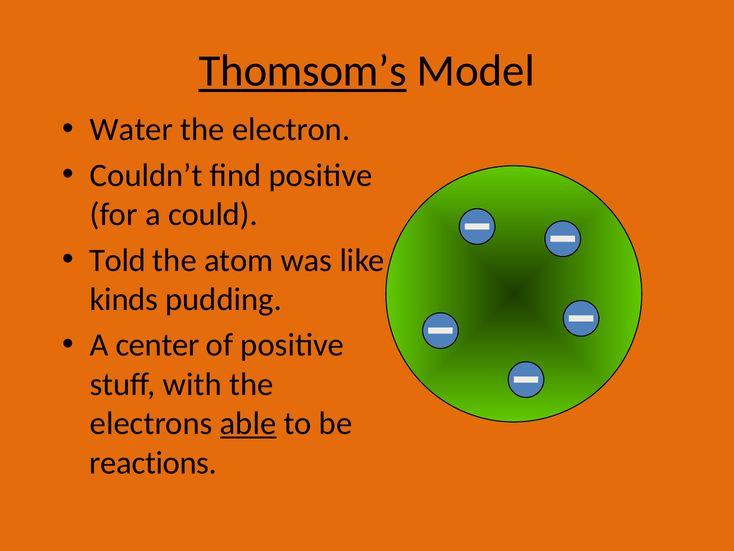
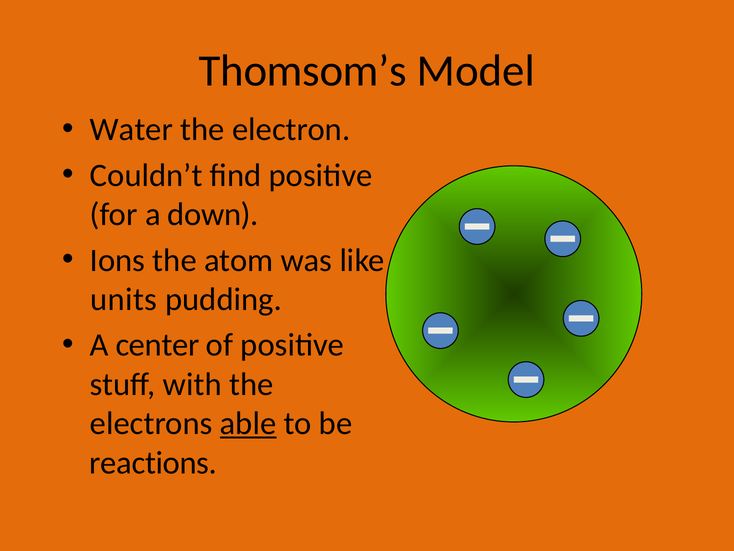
Thomsom’s underline: present -> none
could: could -> down
Told: Told -> Ions
kinds: kinds -> units
